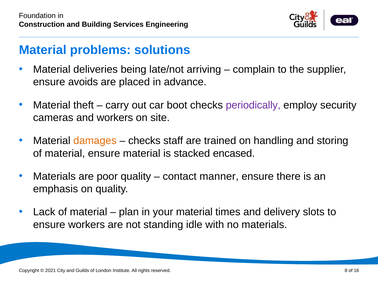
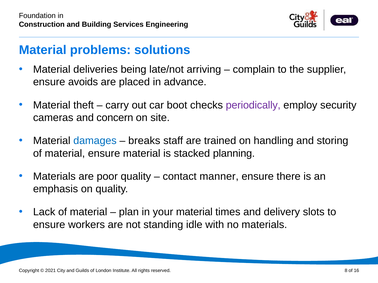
and workers: workers -> concern
damages colour: orange -> blue
checks at (144, 141): checks -> breaks
encased: encased -> planning
